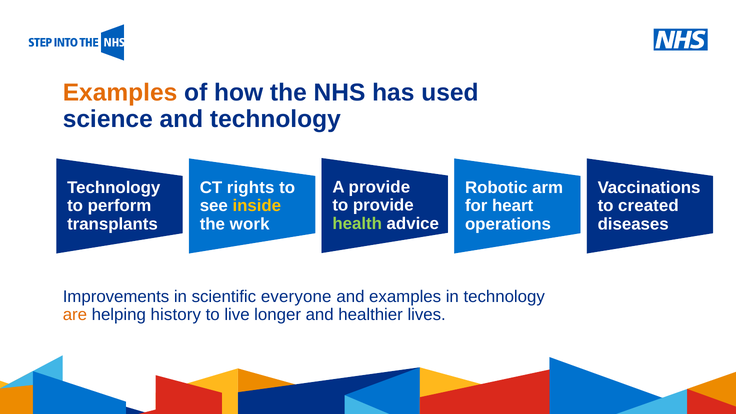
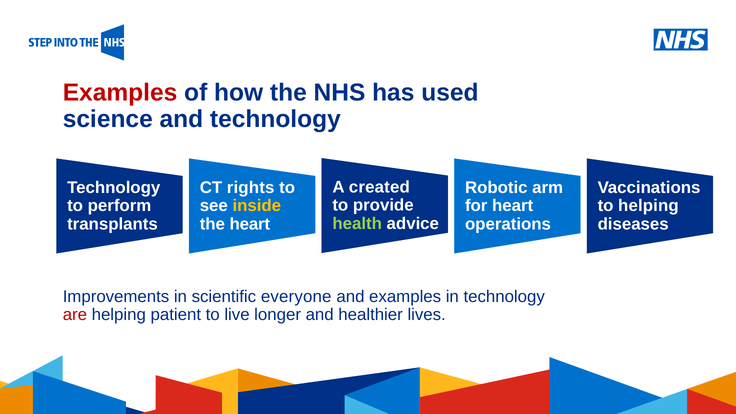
Examples at (120, 93) colour: orange -> red
A provide: provide -> created
to created: created -> helping
the work: work -> heart
are colour: orange -> red
history: history -> patient
